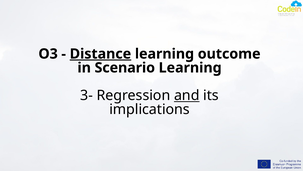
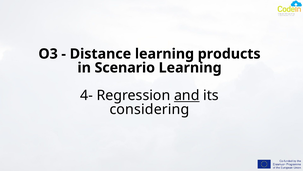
Distance underline: present -> none
outcome: outcome -> products
3-: 3- -> 4-
implications: implications -> considering
